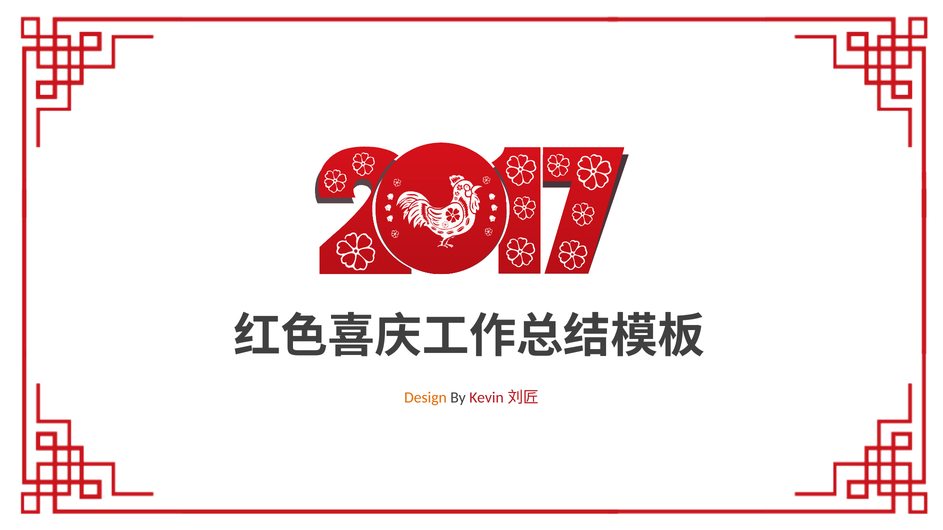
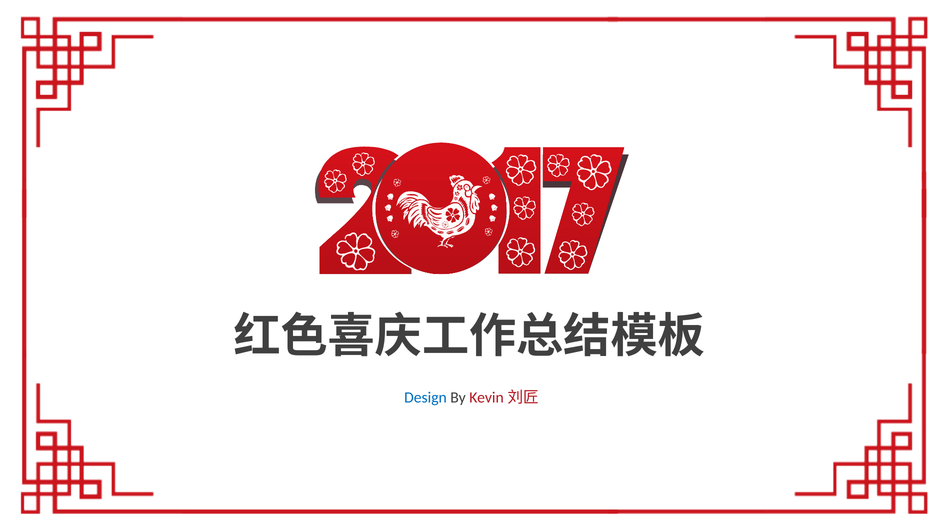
Design colour: orange -> blue
